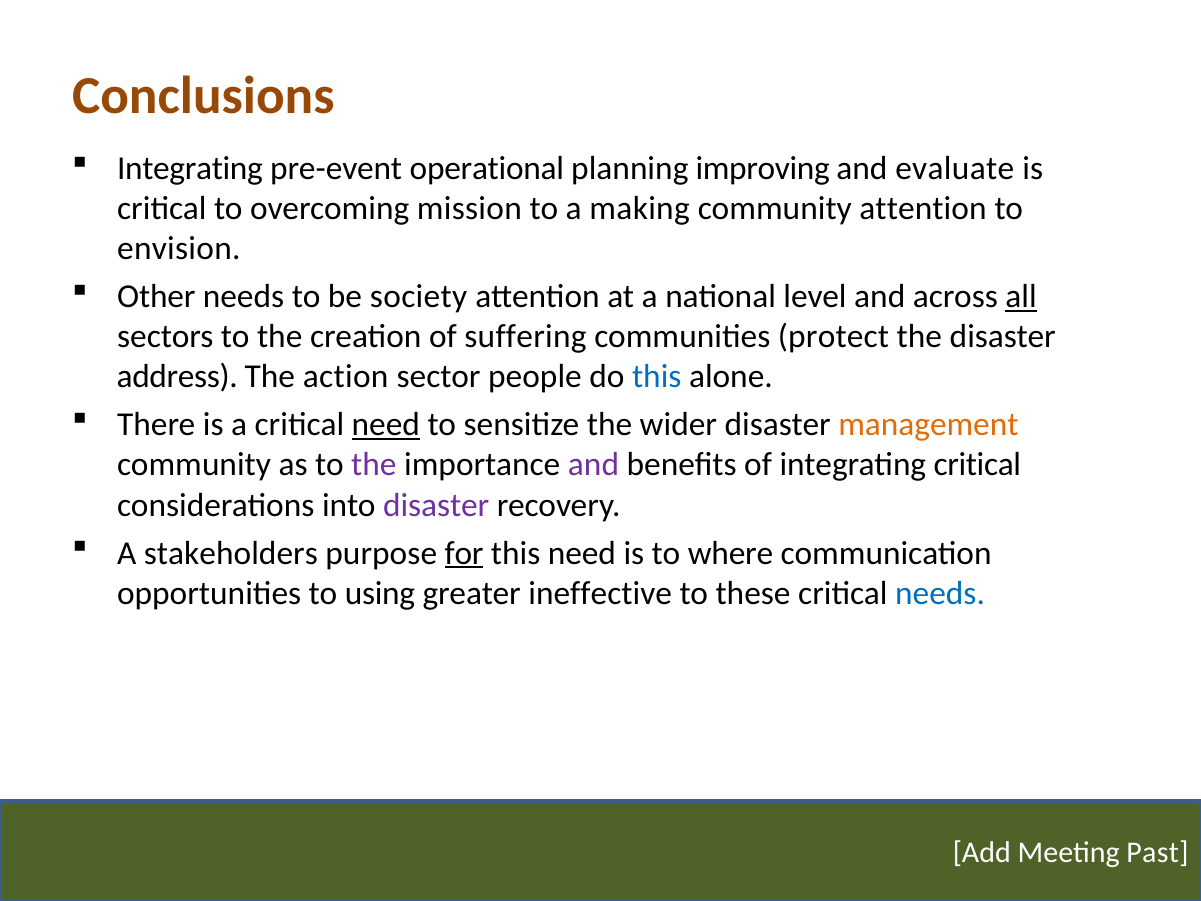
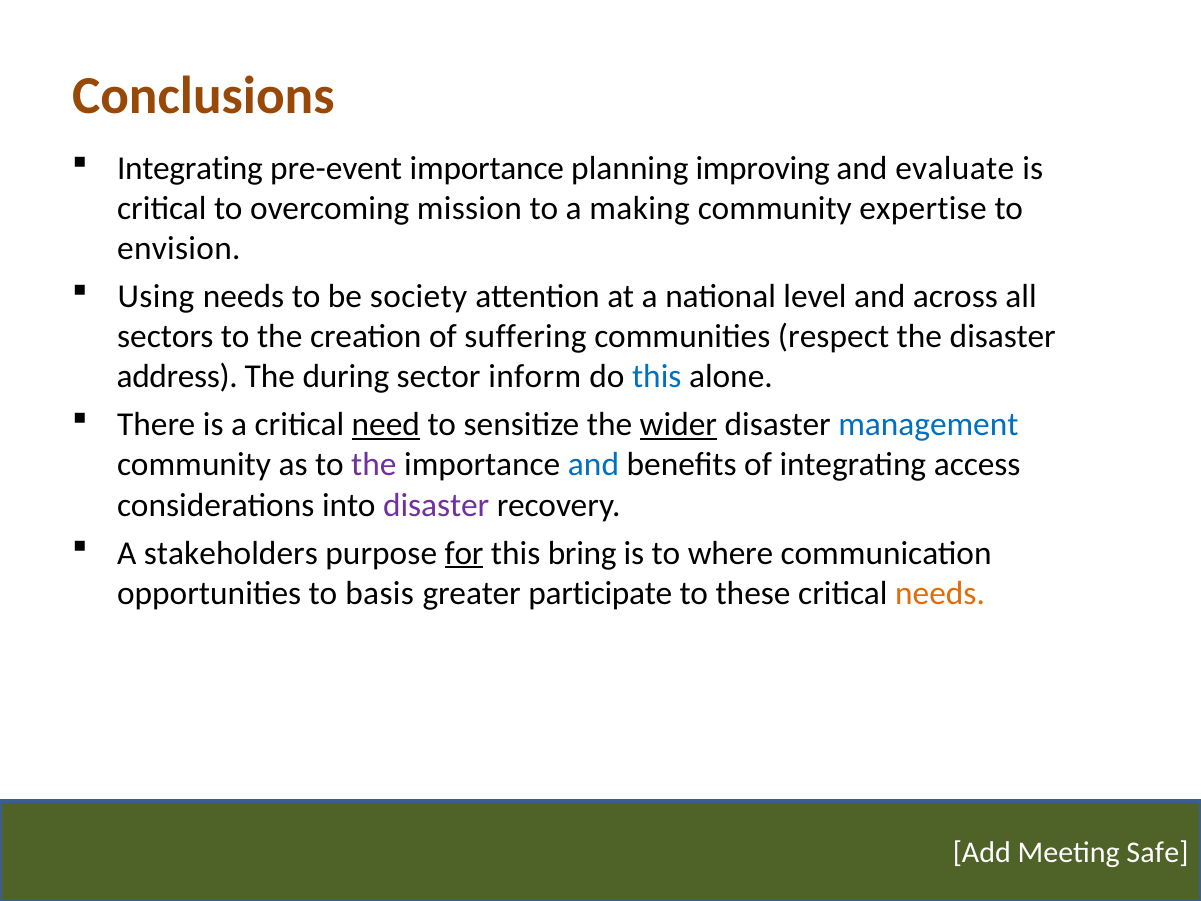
pre-event operational: operational -> importance
community attention: attention -> expertise
Other: Other -> Using
all underline: present -> none
protect: protect -> respect
action: action -> during
people: people -> inform
wider underline: none -> present
management colour: orange -> blue
and at (593, 465) colour: purple -> blue
integrating critical: critical -> access
this need: need -> bring
using: using -> basis
ineffective: ineffective -> participate
needs at (940, 593) colour: blue -> orange
Past: Past -> Safe
